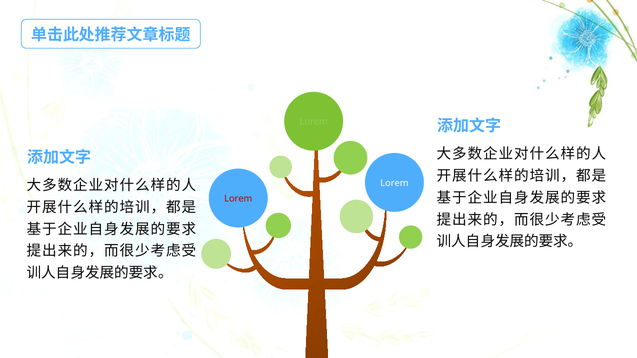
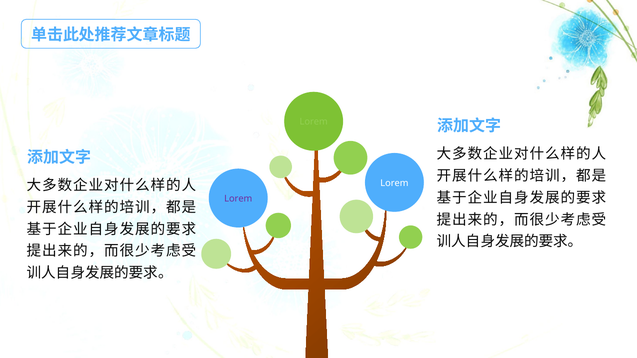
Lorem at (238, 199) colour: red -> purple
